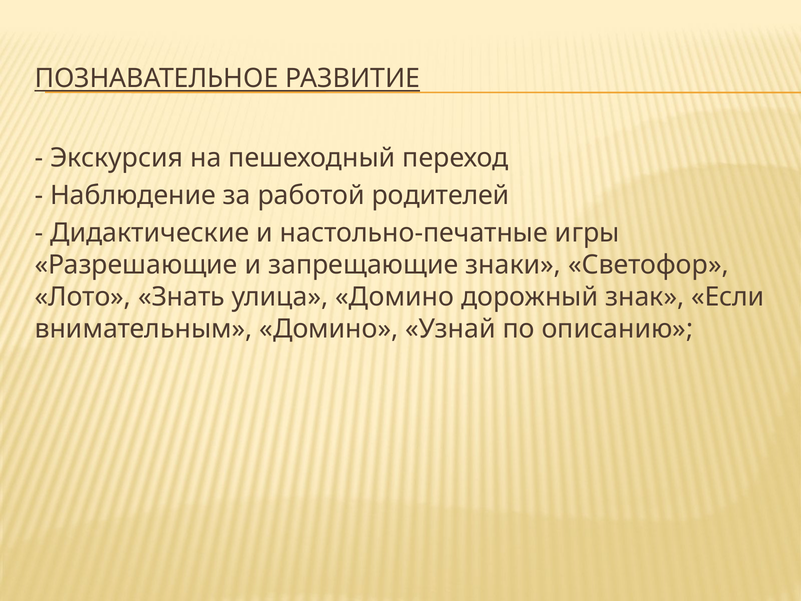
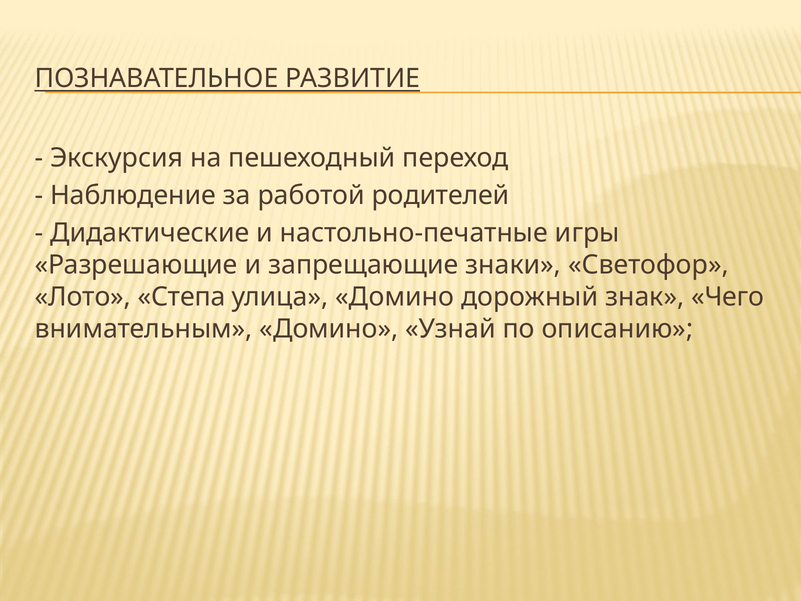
Знать: Знать -> Степа
Если: Если -> Чего
